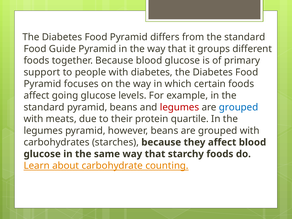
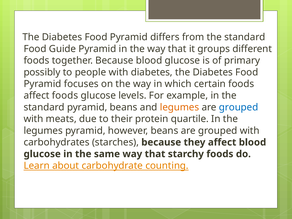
support: support -> possibly
affect going: going -> foods
legumes at (180, 107) colour: red -> orange
